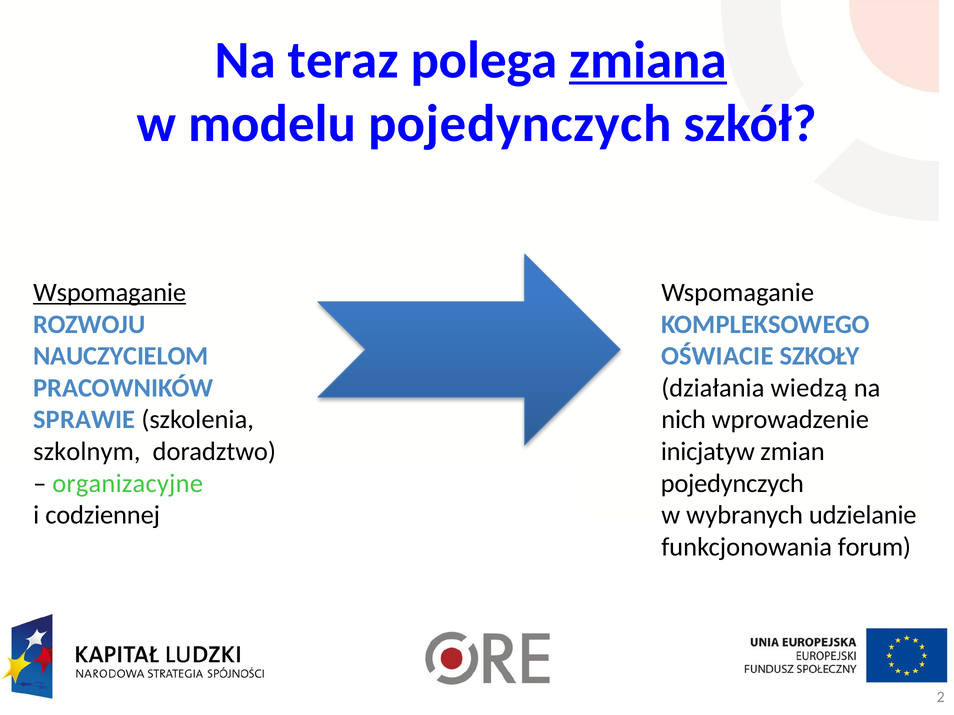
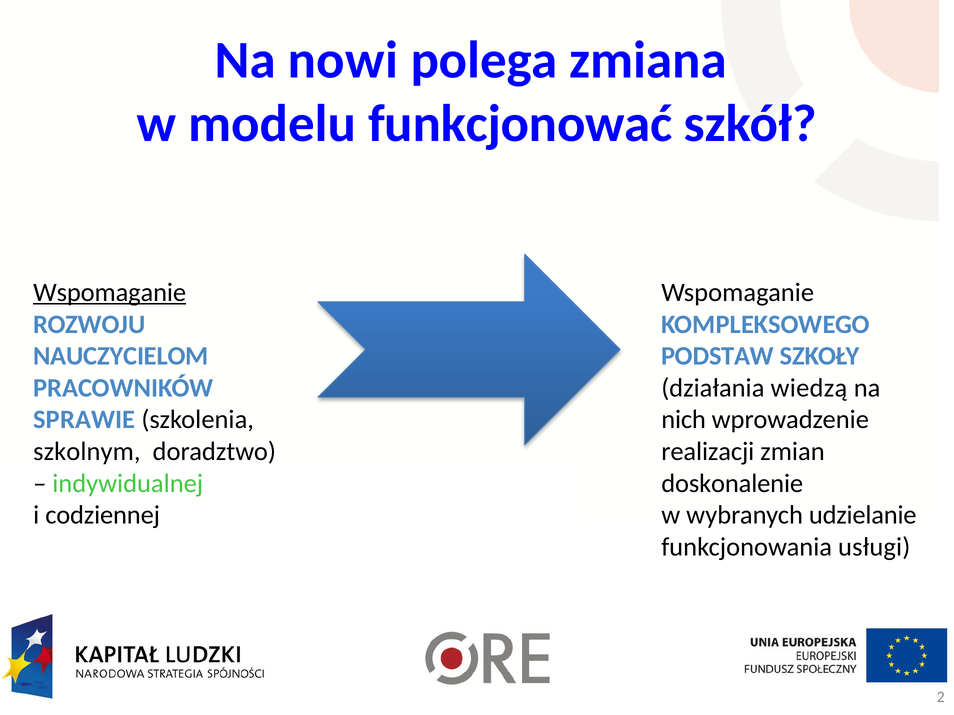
teraz: teraz -> nowi
zmiana underline: present -> none
modelu pojedynczych: pojedynczych -> funkcjonować
OŚWIACIE: OŚWIACIE -> PODSTAW
inicjatyw: inicjatyw -> realizacji
organizacyjne: organizacyjne -> indywidualnej
pojedynczych at (732, 484): pojedynczych -> doskonalenie
forum: forum -> usługi
